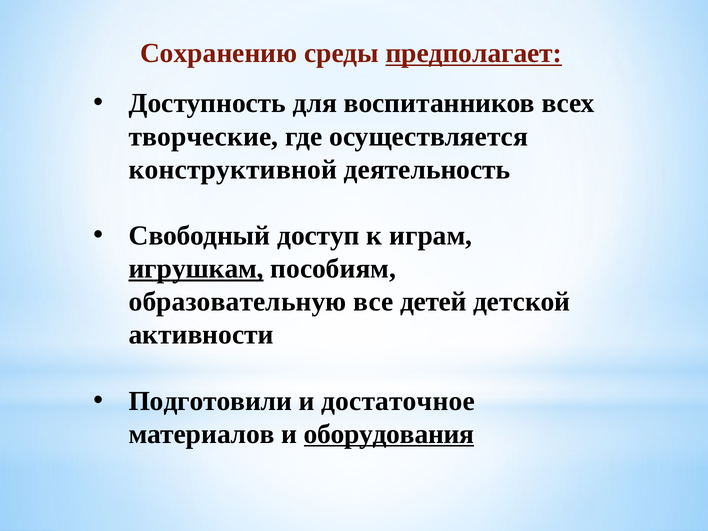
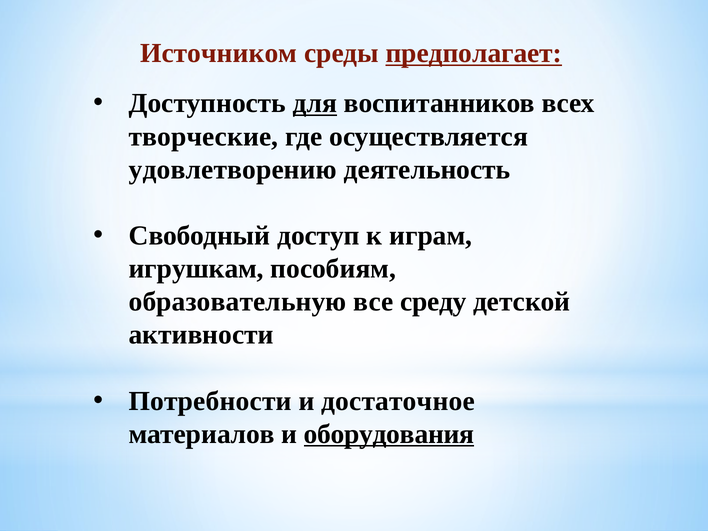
Сохранению: Сохранению -> Источником
для underline: none -> present
конструктивной: конструктивной -> удовлетворению
игрушкам underline: present -> none
детей: детей -> среду
Подготовили: Подготовили -> Потребности
